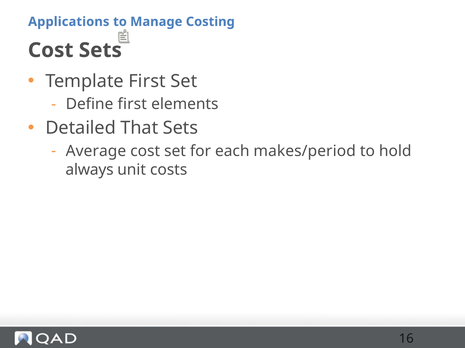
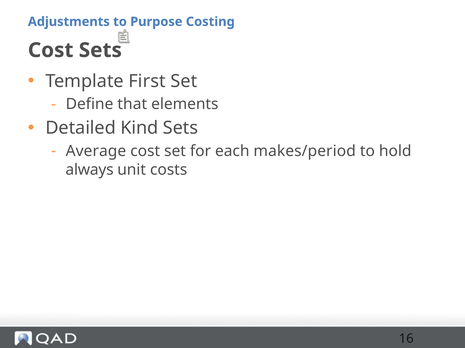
Applications: Applications -> Adjustments
Manage: Manage -> Purpose
Define first: first -> that
That: That -> Kind
